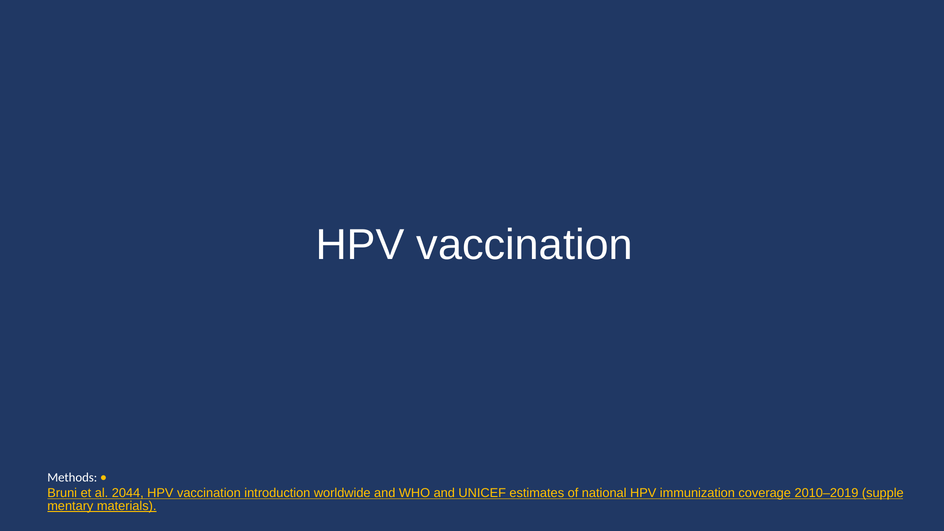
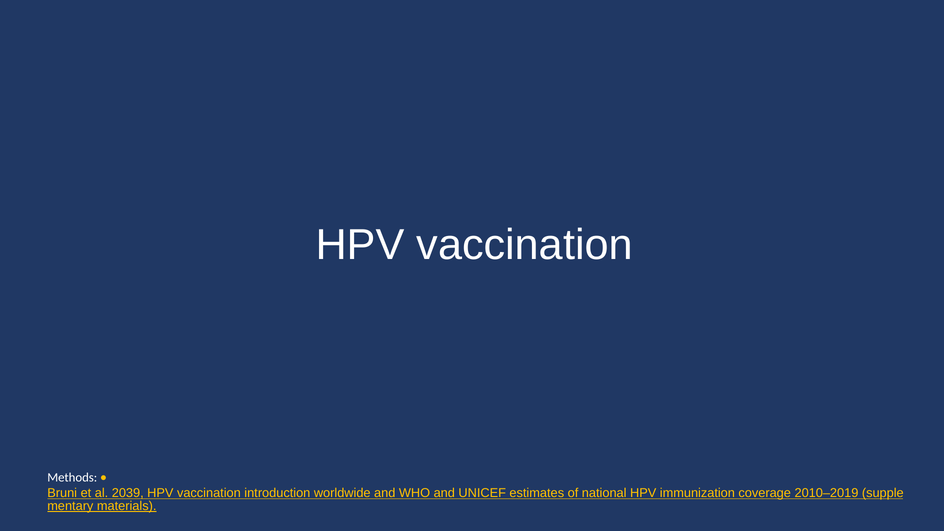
2044: 2044 -> 2039
